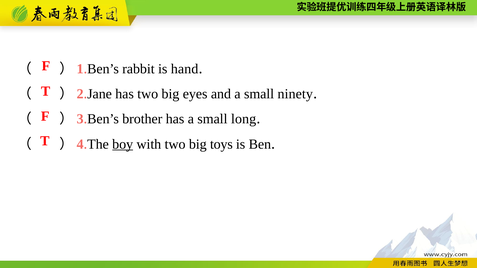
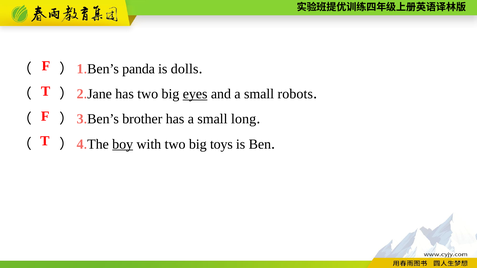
rabbit: rabbit -> panda
hand: hand -> dolls
eyes underline: none -> present
ninety: ninety -> robots
